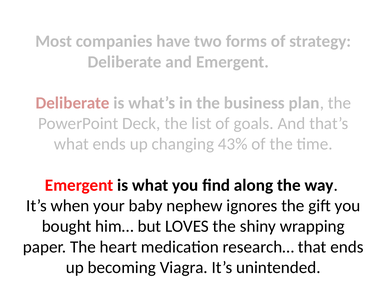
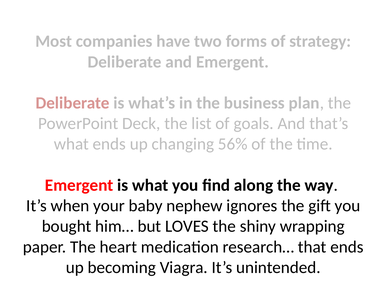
43%: 43% -> 56%
